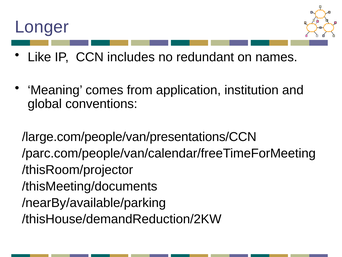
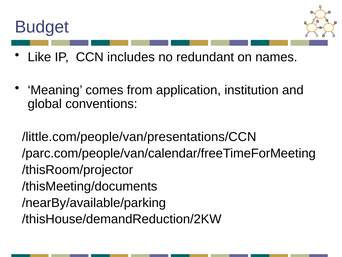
Longer: Longer -> Budget
/large.com/people/van/presentations/CCN: /large.com/people/van/presentations/CCN -> /little.com/people/van/presentations/CCN
